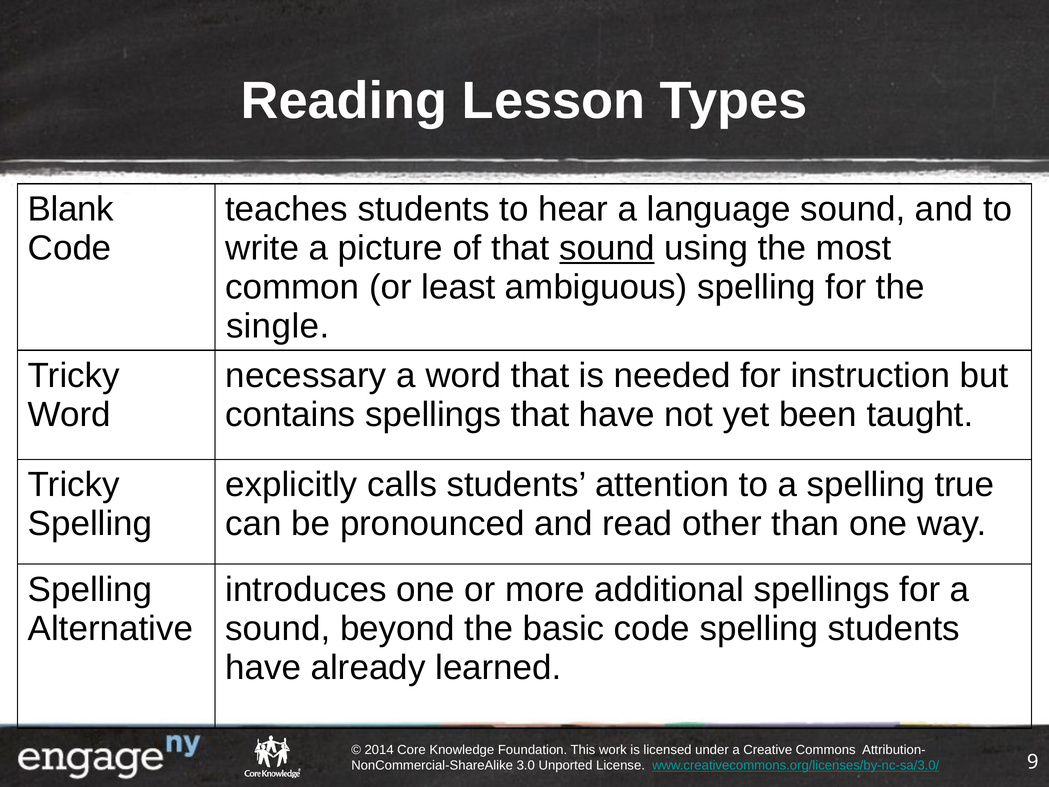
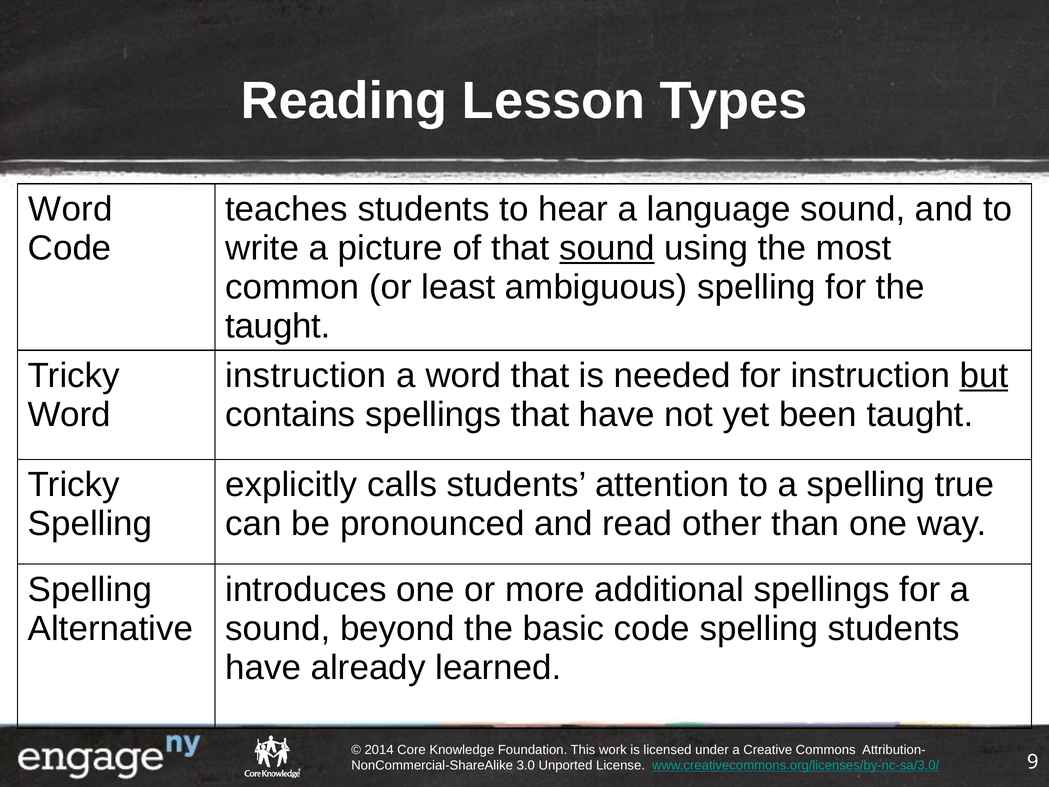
Blank at (71, 209): Blank -> Word
single at (278, 326): single -> taught
necessary at (306, 375): necessary -> instruction
but underline: none -> present
